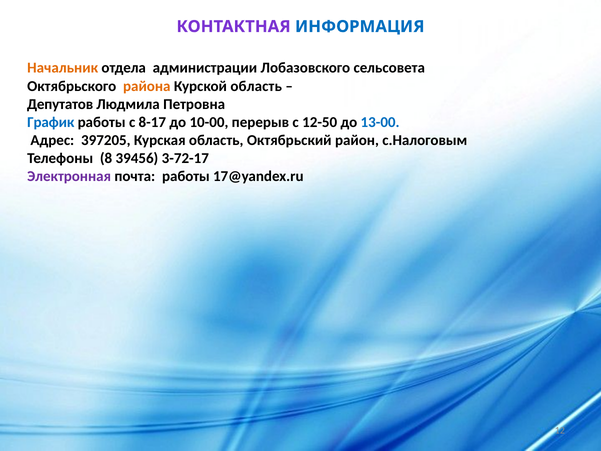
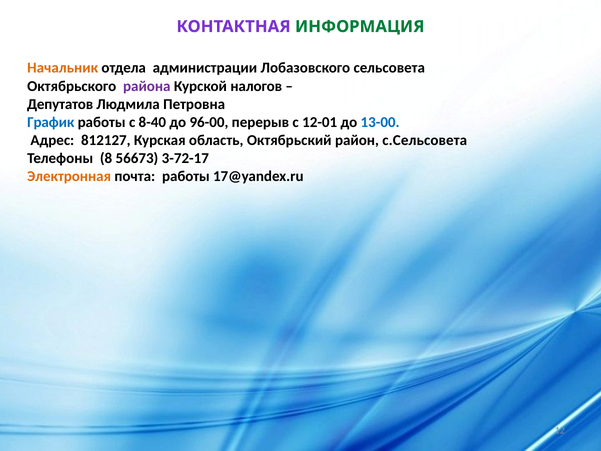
ИНФОРМАЦИЯ colour: blue -> green
района colour: orange -> purple
Курской область: область -> налогов
8-17: 8-17 -> 8-40
10-00: 10-00 -> 96-00
12-50: 12-50 -> 12-01
397205: 397205 -> 812127
с.Налоговым: с.Налоговым -> с.Сельсовета
39456: 39456 -> 56673
Электронная colour: purple -> orange
